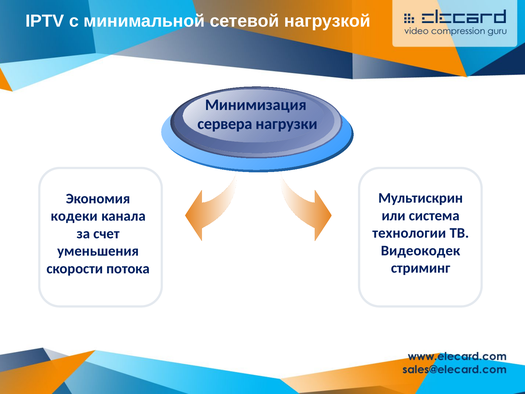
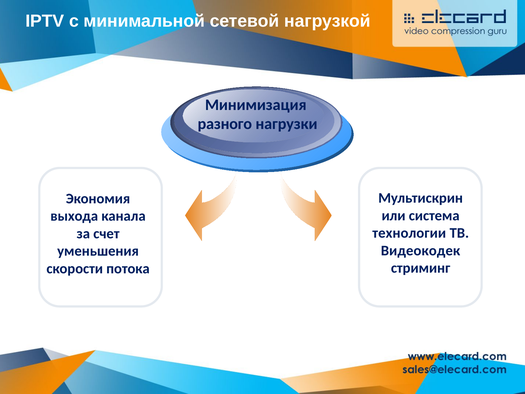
сервера: сервера -> разного
кодеки: кодеки -> выхода
